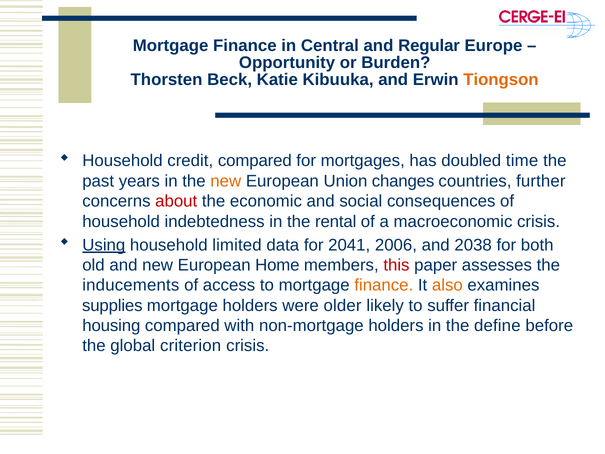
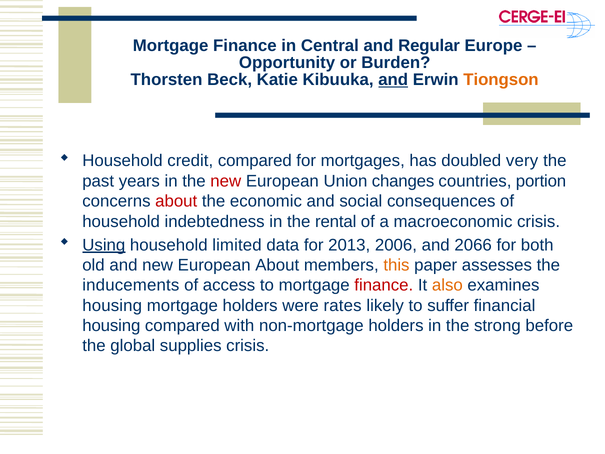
and at (393, 80) underline: none -> present
time: time -> very
new at (226, 181) colour: orange -> red
further: further -> portion
2041: 2041 -> 2013
2038: 2038 -> 2066
European Home: Home -> About
this colour: red -> orange
finance at (384, 285) colour: orange -> red
supplies at (112, 305): supplies -> housing
older: older -> rates
define: define -> strong
criterion: criterion -> supplies
